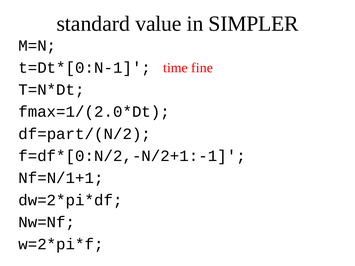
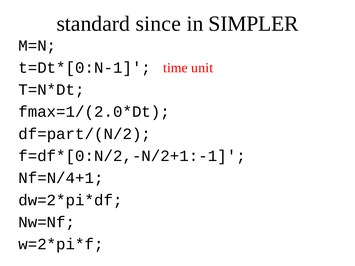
value: value -> since
fine: fine -> unit
Nf=N/1+1: Nf=N/1+1 -> Nf=N/4+1
